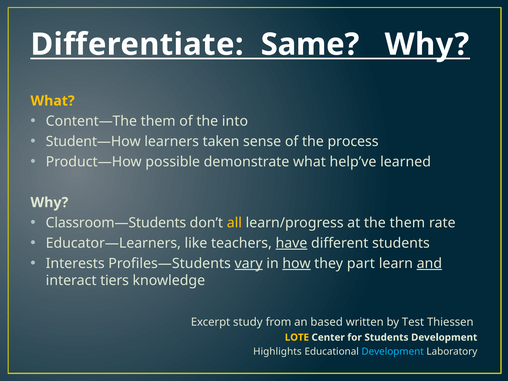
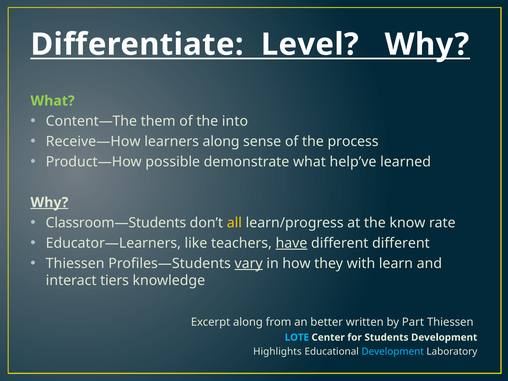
Same: Same -> Level
What at (53, 101) colour: yellow -> light green
Student—How: Student—How -> Receive—How
learners taken: taken -> along
Why at (49, 203) underline: none -> present
the them: them -> know
different students: students -> different
Interests at (75, 263): Interests -> Thiessen
how underline: present -> none
part: part -> with
and underline: present -> none
Excerpt study: study -> along
based: based -> better
Test: Test -> Part
LOTE colour: yellow -> light blue
